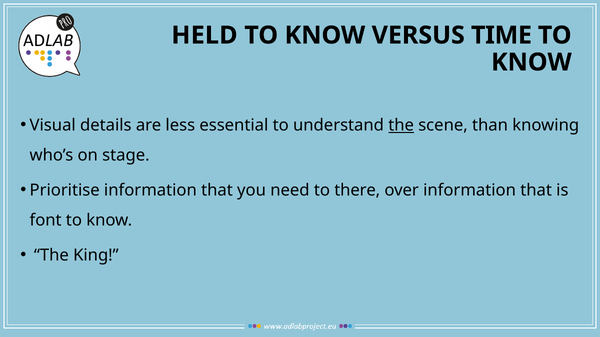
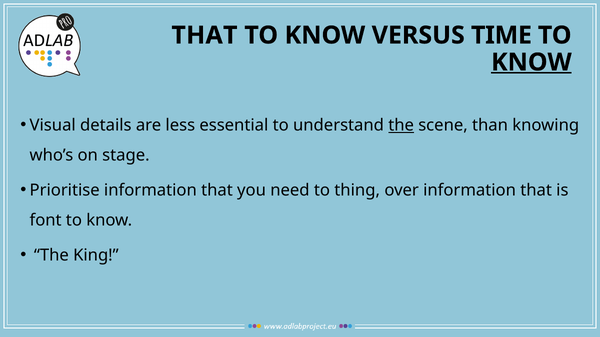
HELD at (204, 35): HELD -> THAT
KNOW at (531, 62) underline: none -> present
there: there -> thing
